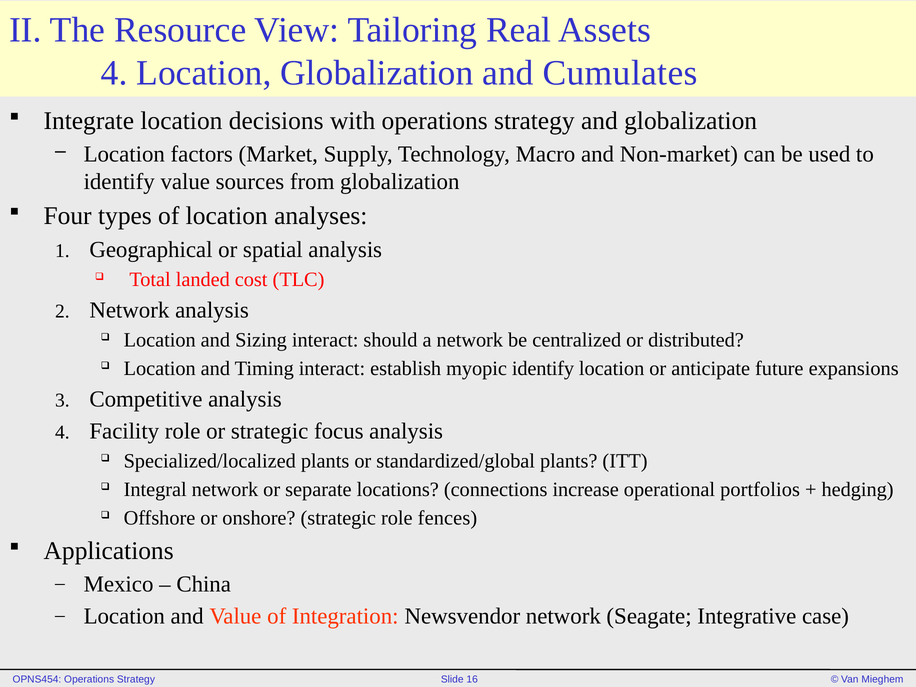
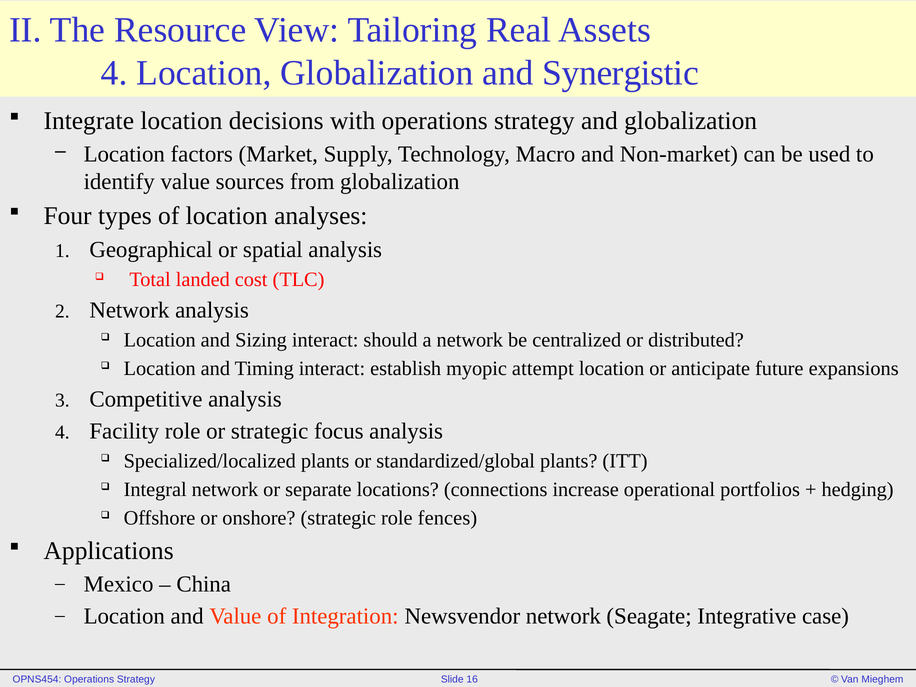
Cumulates: Cumulates -> Synergistic
myopic identify: identify -> attempt
